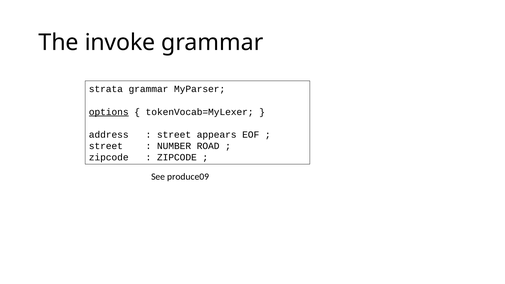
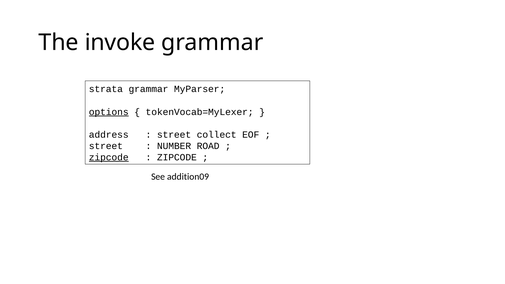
appears: appears -> collect
zipcode at (109, 157) underline: none -> present
produce09: produce09 -> addition09
